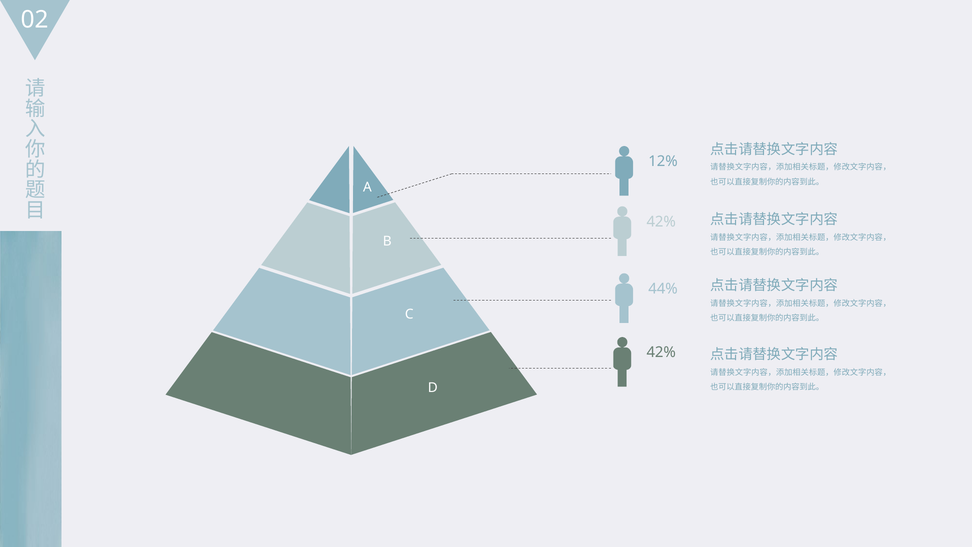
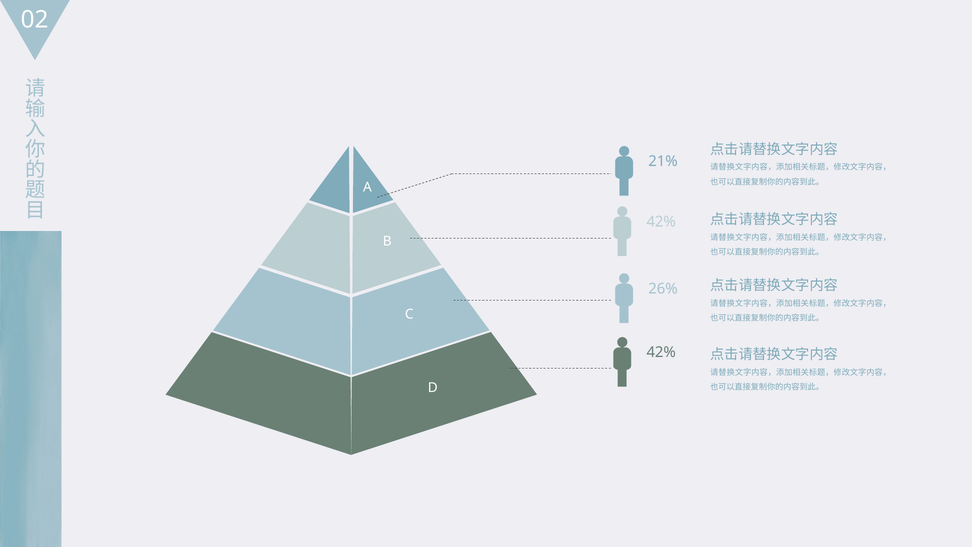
12%: 12% -> 21%
44%: 44% -> 26%
